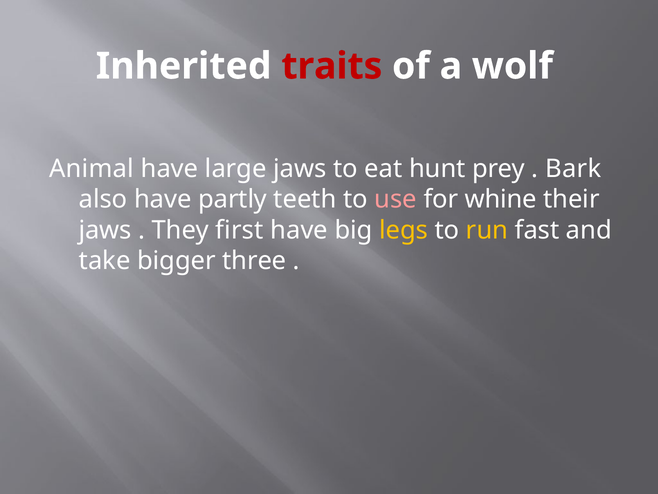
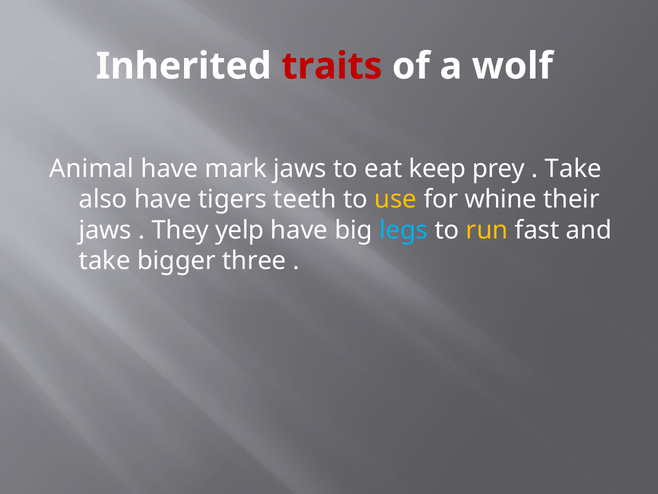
large: large -> mark
hunt: hunt -> keep
Bark at (573, 168): Bark -> Take
partly: partly -> tigers
use colour: pink -> yellow
first: first -> yelp
legs colour: yellow -> light blue
